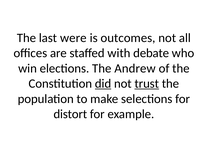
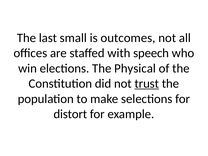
were: were -> small
debate: debate -> speech
Andrew: Andrew -> Physical
did underline: present -> none
